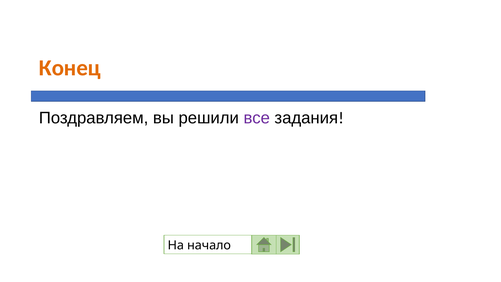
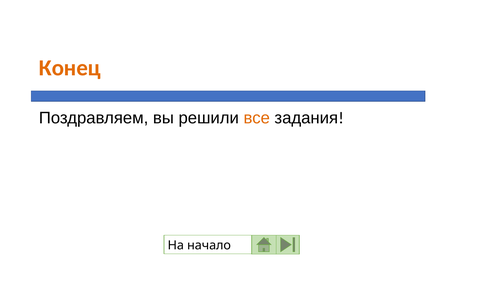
все colour: purple -> orange
